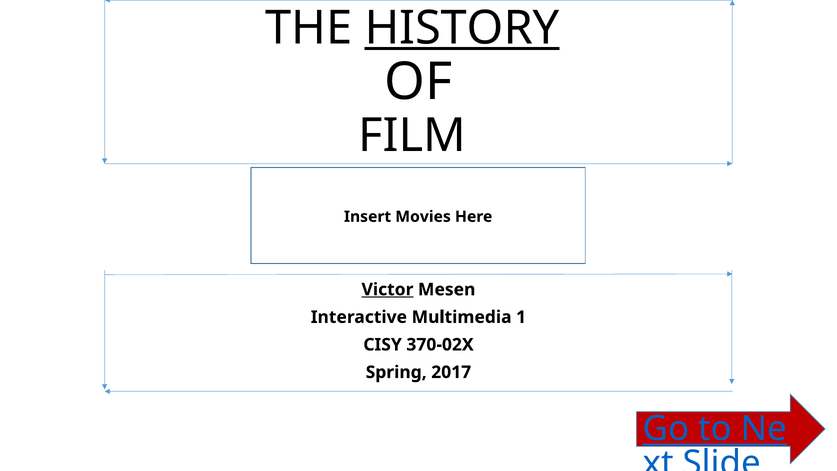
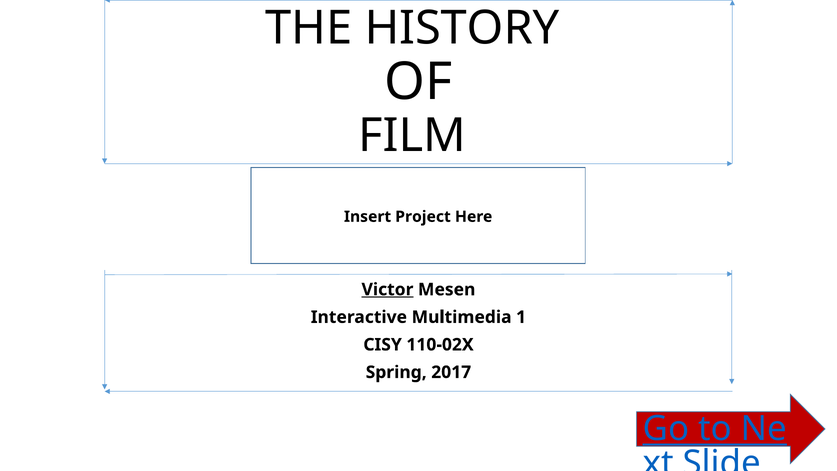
HISTORY underline: present -> none
Movies: Movies -> Project
370-02X: 370-02X -> 110-02X
